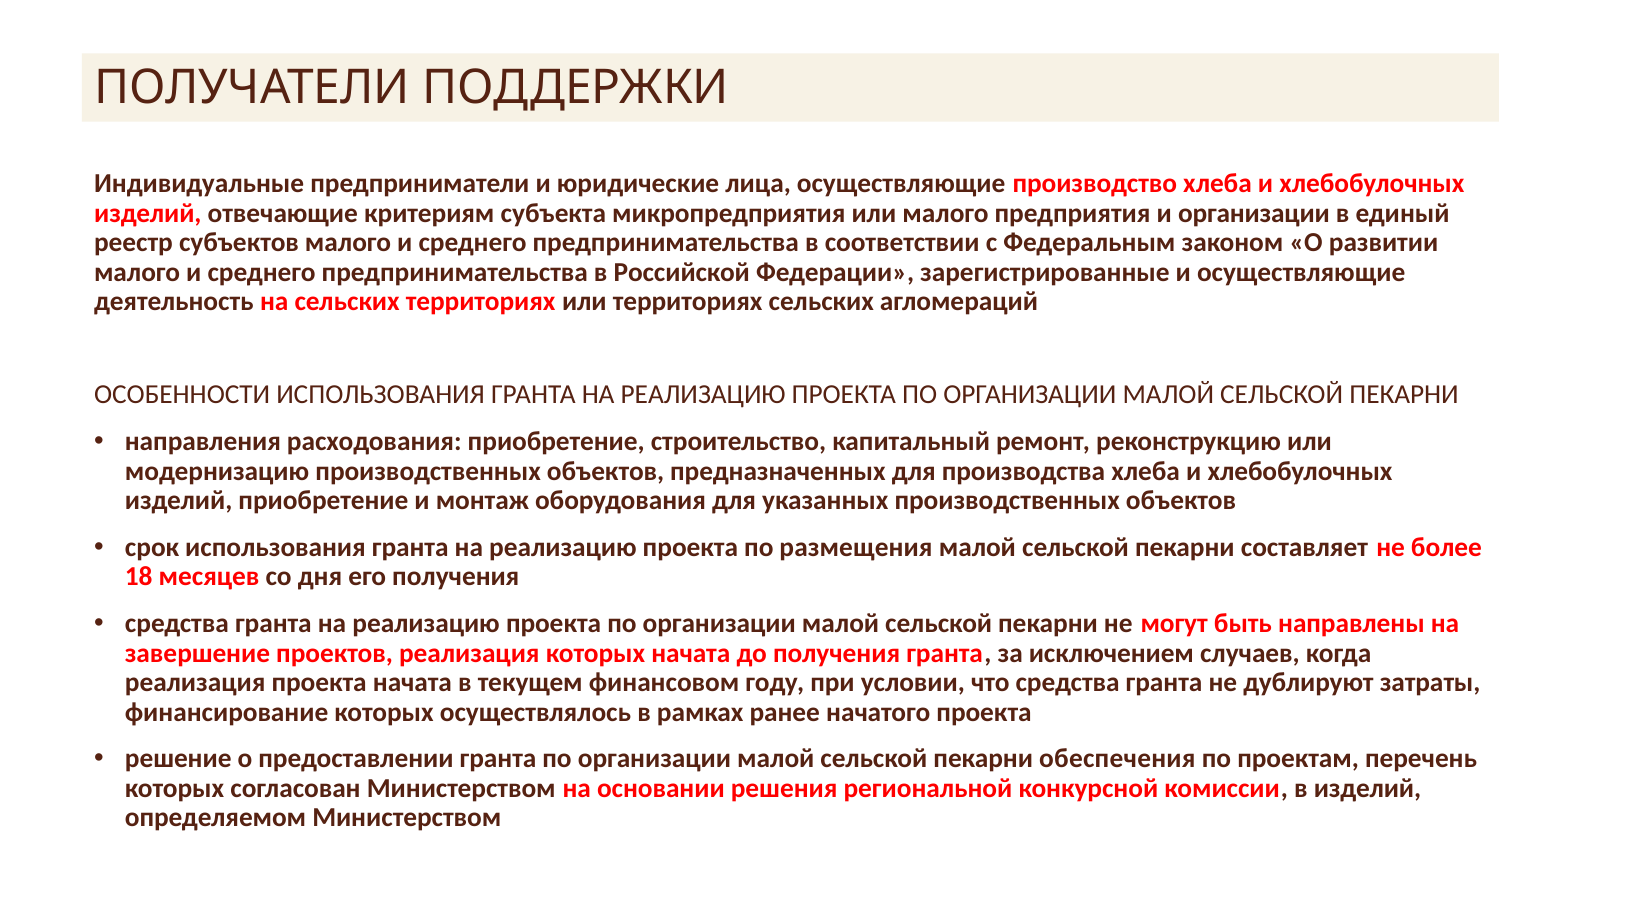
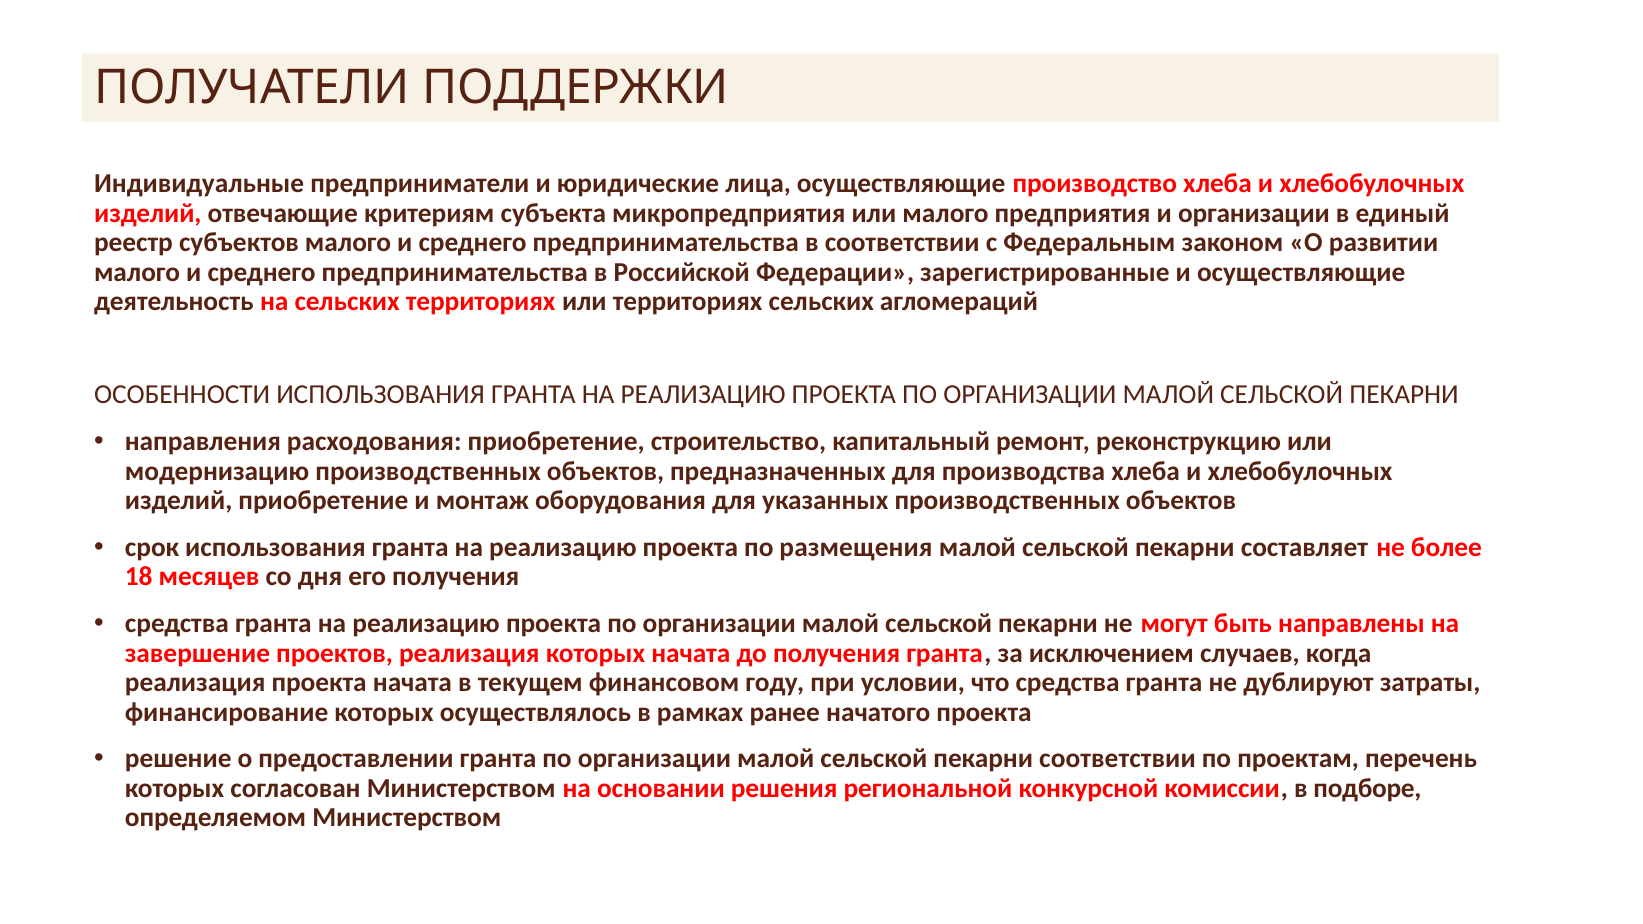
пекарни обеспечения: обеспечения -> соответствии
в изделий: изделий -> подборе
